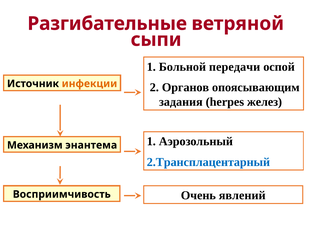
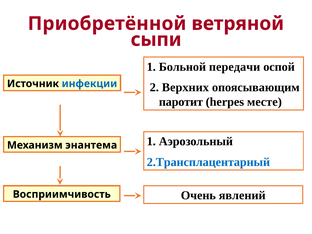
Разгибательные: Разгибательные -> Приобретённой
Органов: Органов -> Верхних
инфекции colour: orange -> blue
задания: задания -> паротит
желез: желез -> месте
